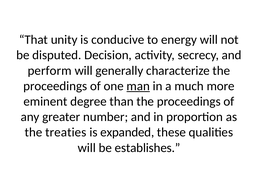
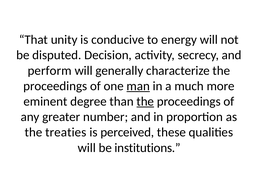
the at (145, 102) underline: none -> present
expanded: expanded -> perceived
establishes: establishes -> institutions
